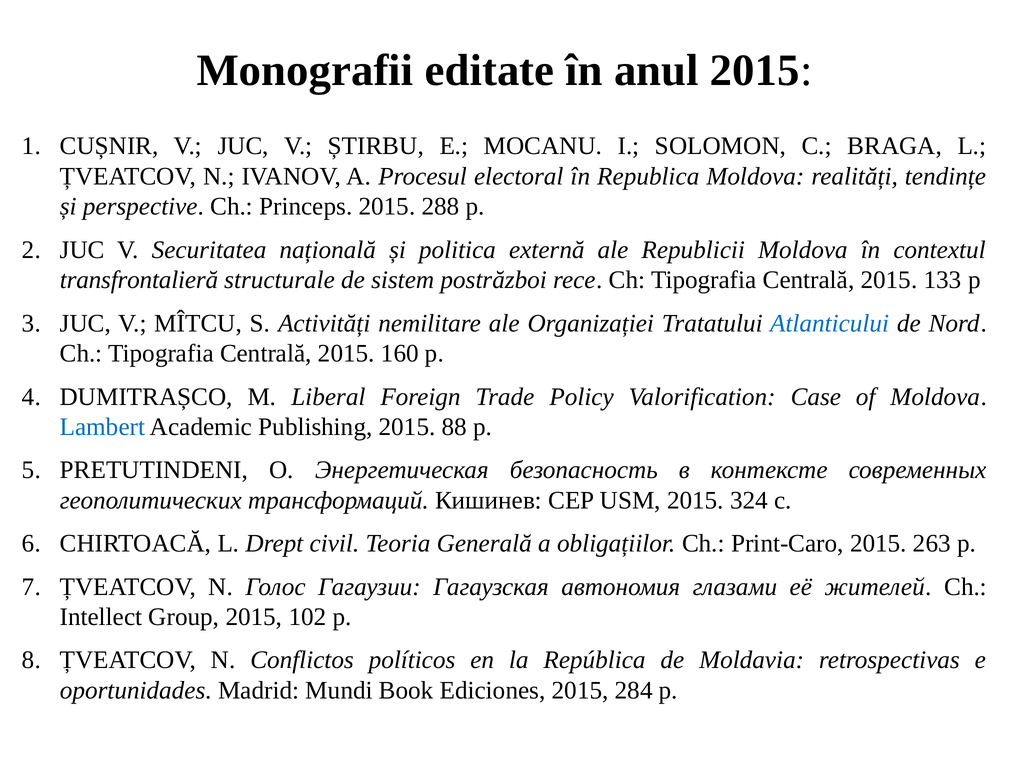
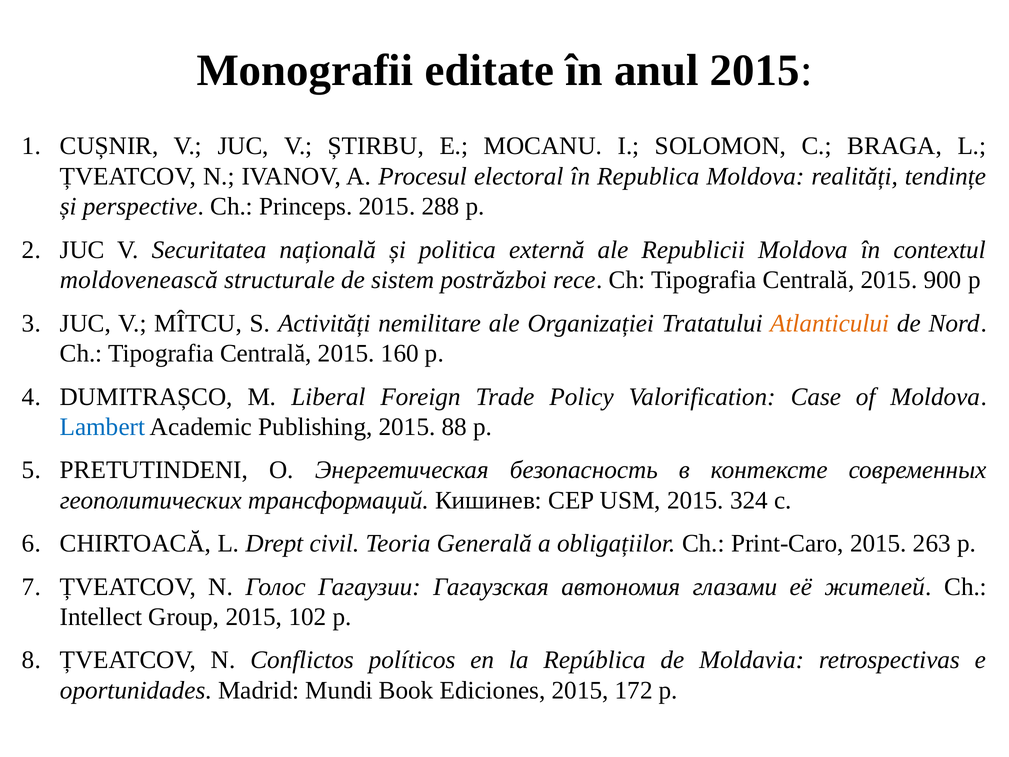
transfrontalieră: transfrontalieră -> moldovenească
133: 133 -> 900
Atlanticului colour: blue -> orange
284: 284 -> 172
